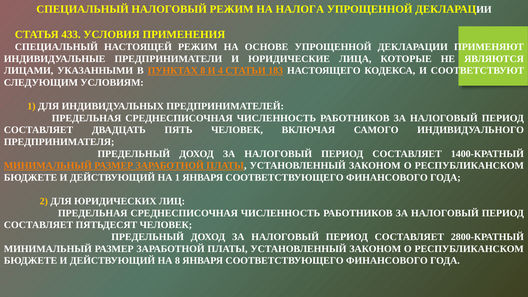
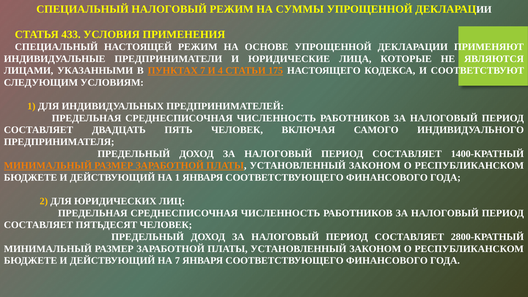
НАЛОГА: НАЛОГА -> СУММЫ
ПУНКТАХ 8: 8 -> 7
183: 183 -> 175
НА 8: 8 -> 7
